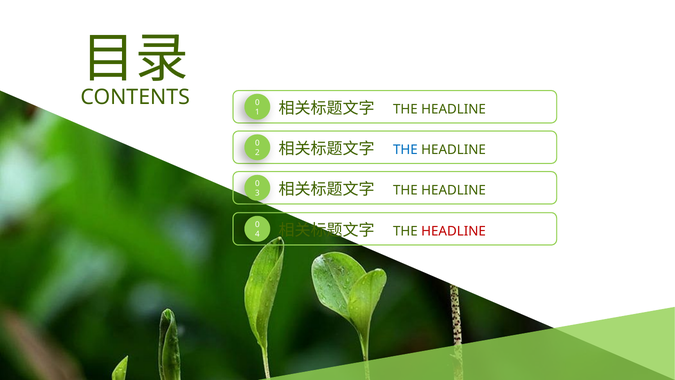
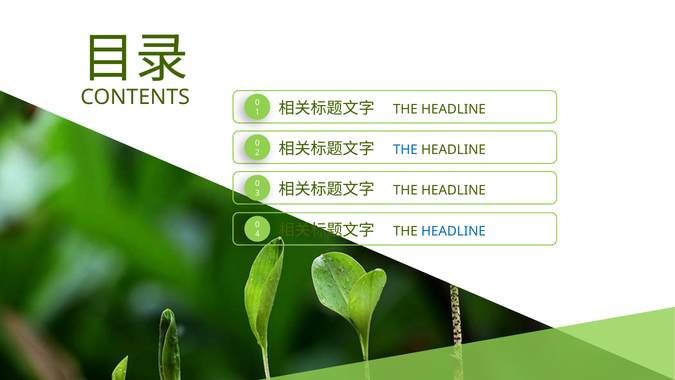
HEADLINE at (454, 231) colour: red -> blue
